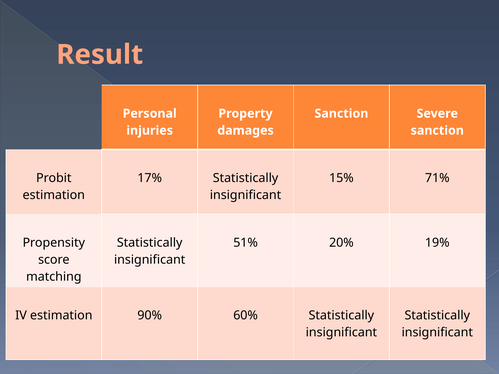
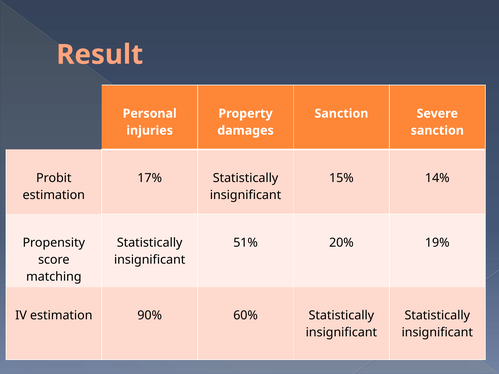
71%: 71% -> 14%
